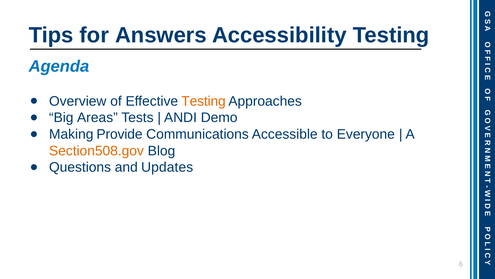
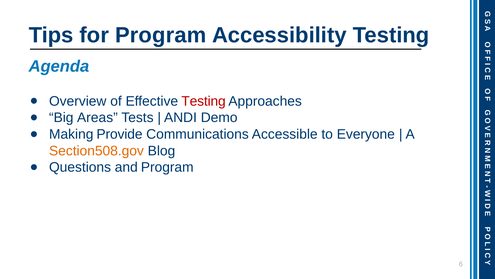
for Answers: Answers -> Program
Testing at (204, 101) colour: orange -> red
and Updates: Updates -> Program
